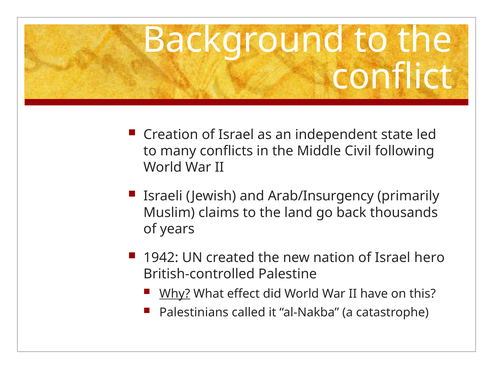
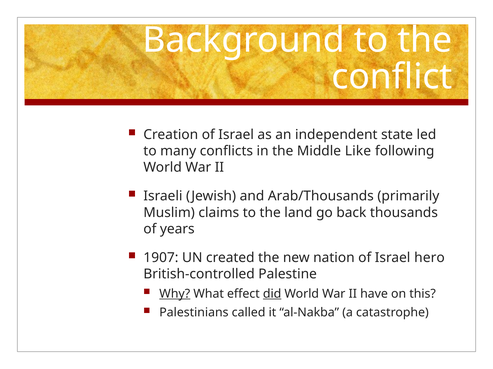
Civil: Civil -> Like
Arab/Insurgency: Arab/Insurgency -> Arab/Thousands
1942: 1942 -> 1907
did underline: none -> present
